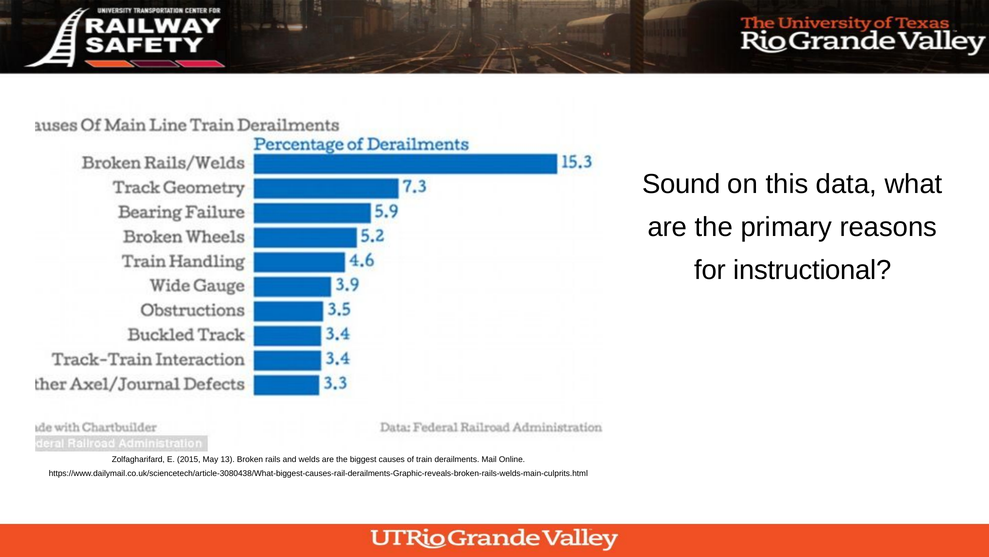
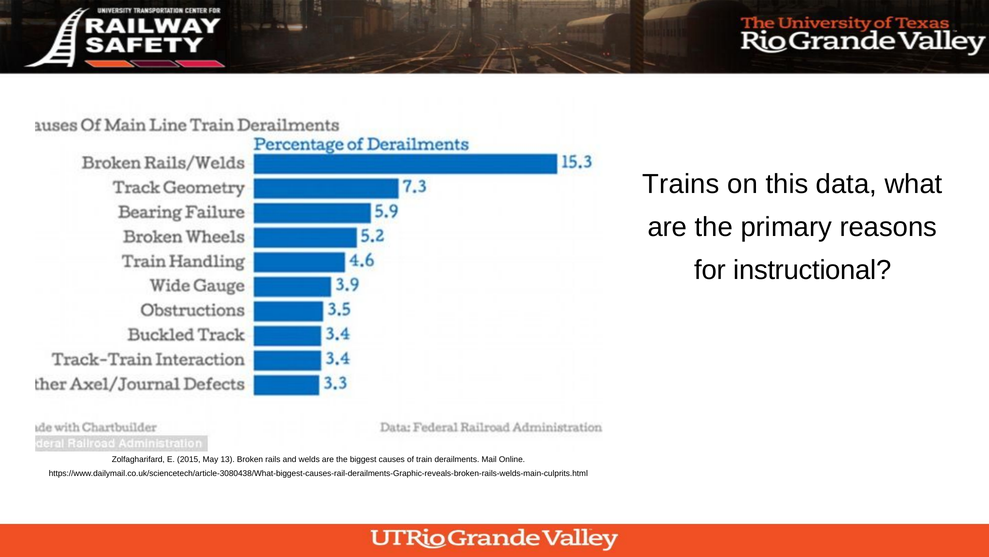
Sound: Sound -> Trains
